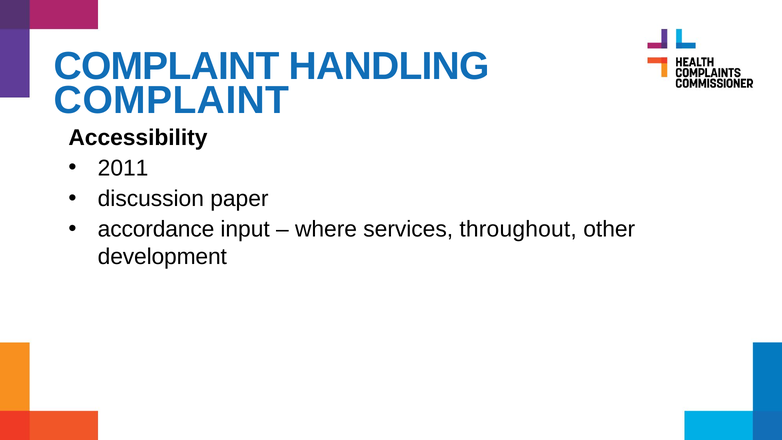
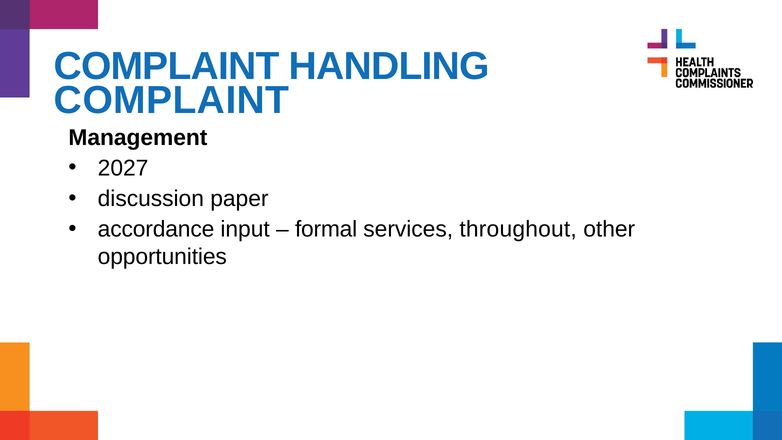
Accessibility: Accessibility -> Management
2011: 2011 -> 2027
where: where -> formal
development: development -> opportunities
